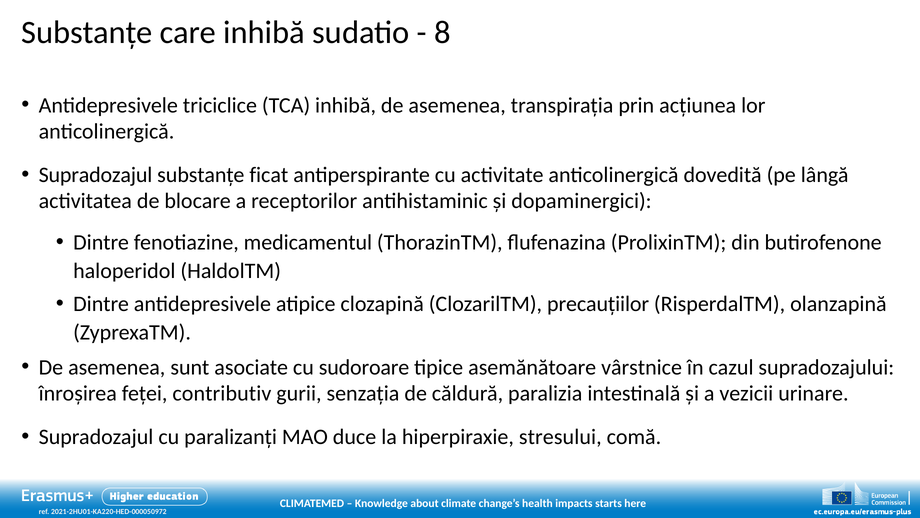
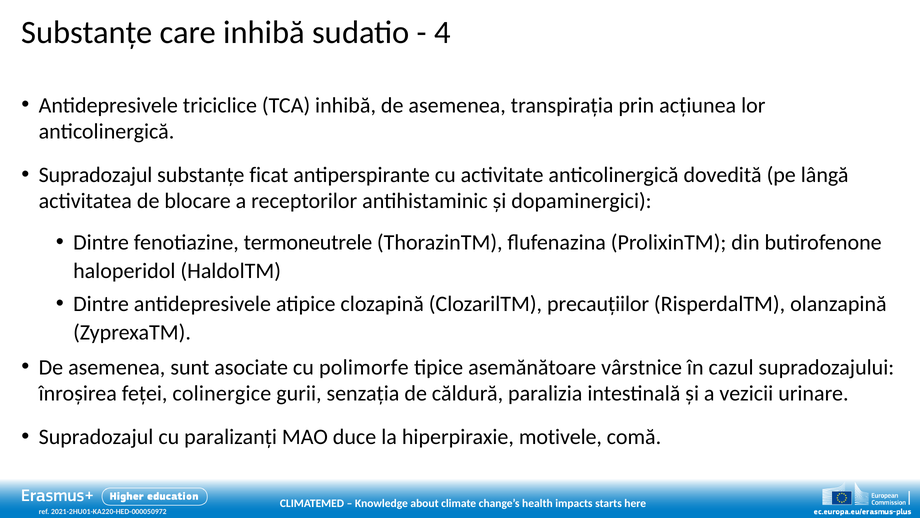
8: 8 -> 4
medicamentul: medicamentul -> termoneutrele
sudoroare: sudoroare -> polimorfe
contributiv: contributiv -> colinergice
stresului: stresului -> motivele
